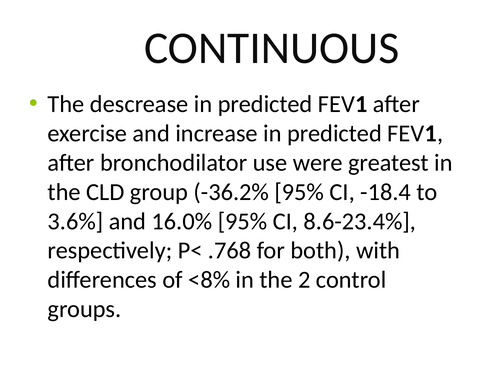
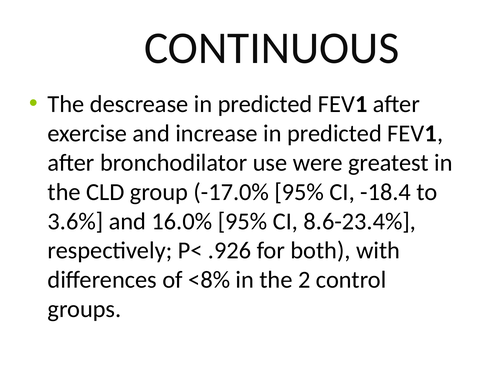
-36.2%: -36.2% -> -17.0%
.768: .768 -> .926
